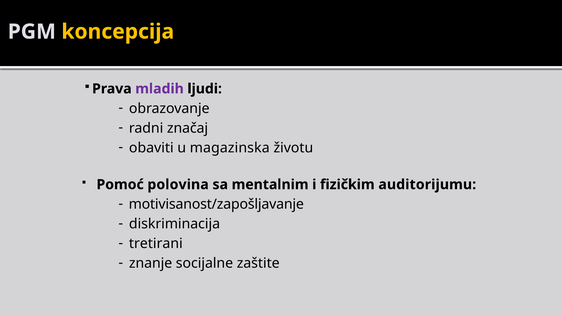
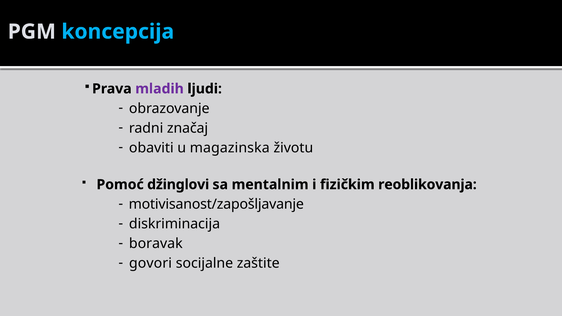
koncepcija colour: yellow -> light blue
polovina: polovina -> džinglovi
auditorijumu: auditorijumu -> reoblikovanja
tretirani: tretirani -> boravak
znanje: znanje -> govori
